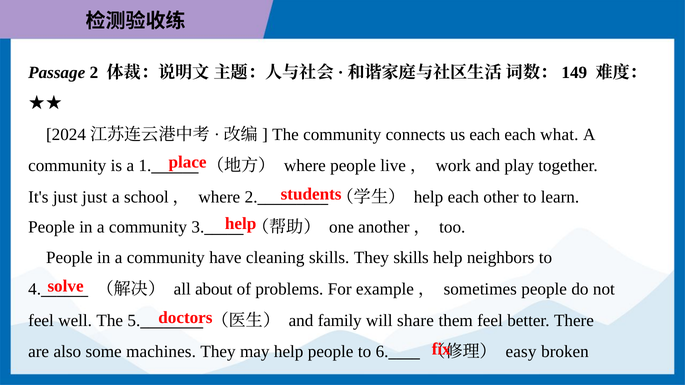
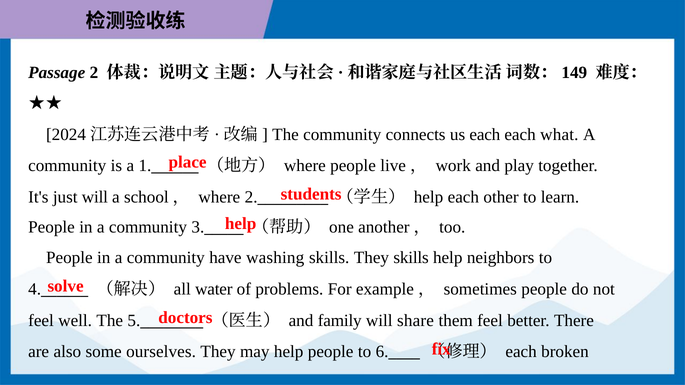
just just: just -> will
cleaning: cleaning -> washing
about: about -> water
machines: machines -> ourselves
easy at (521, 352): easy -> each
